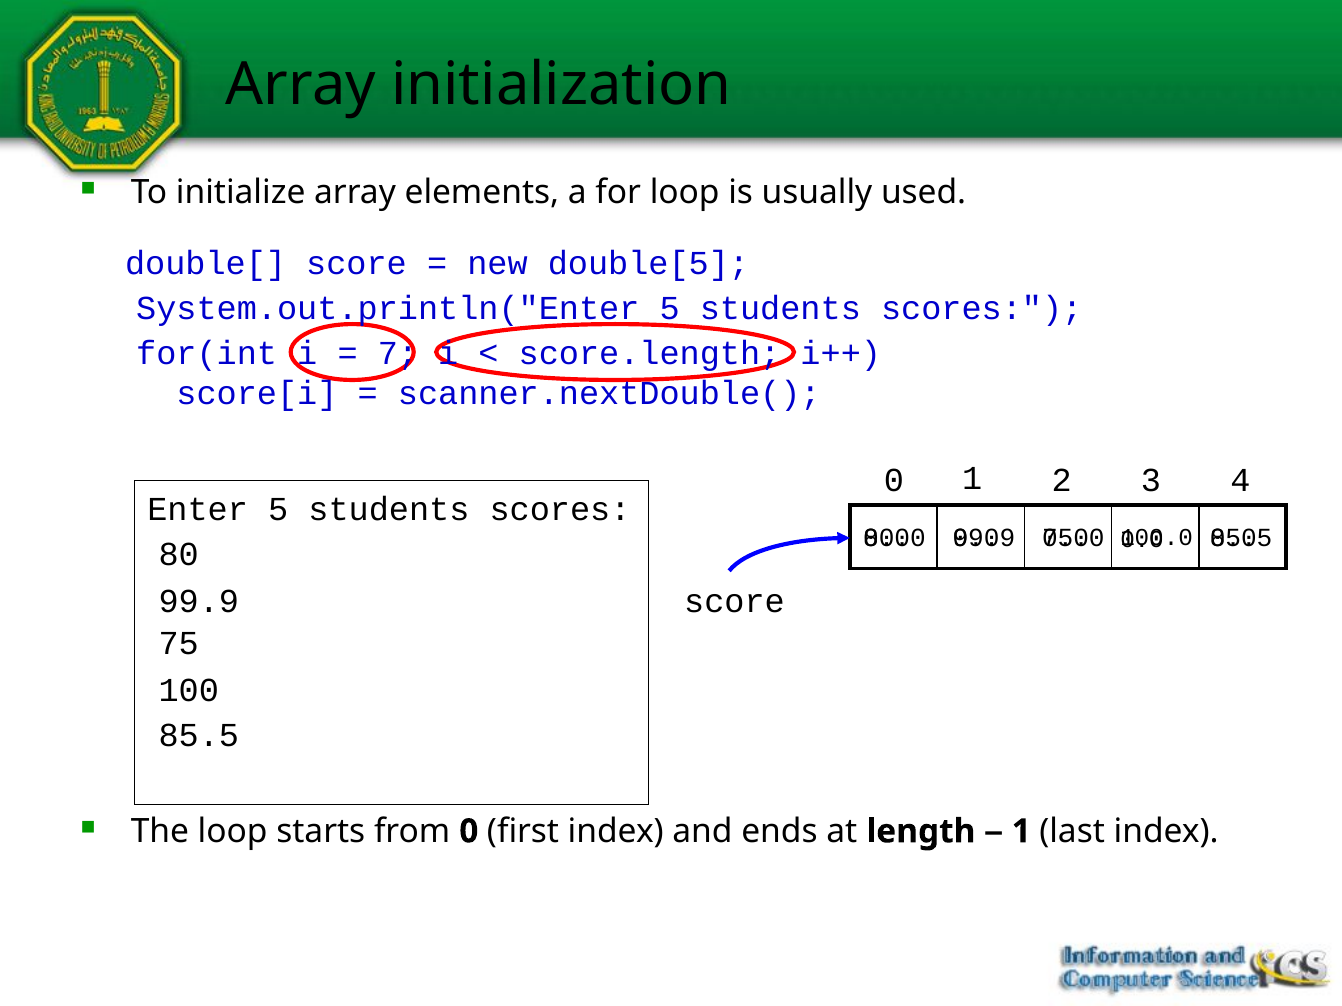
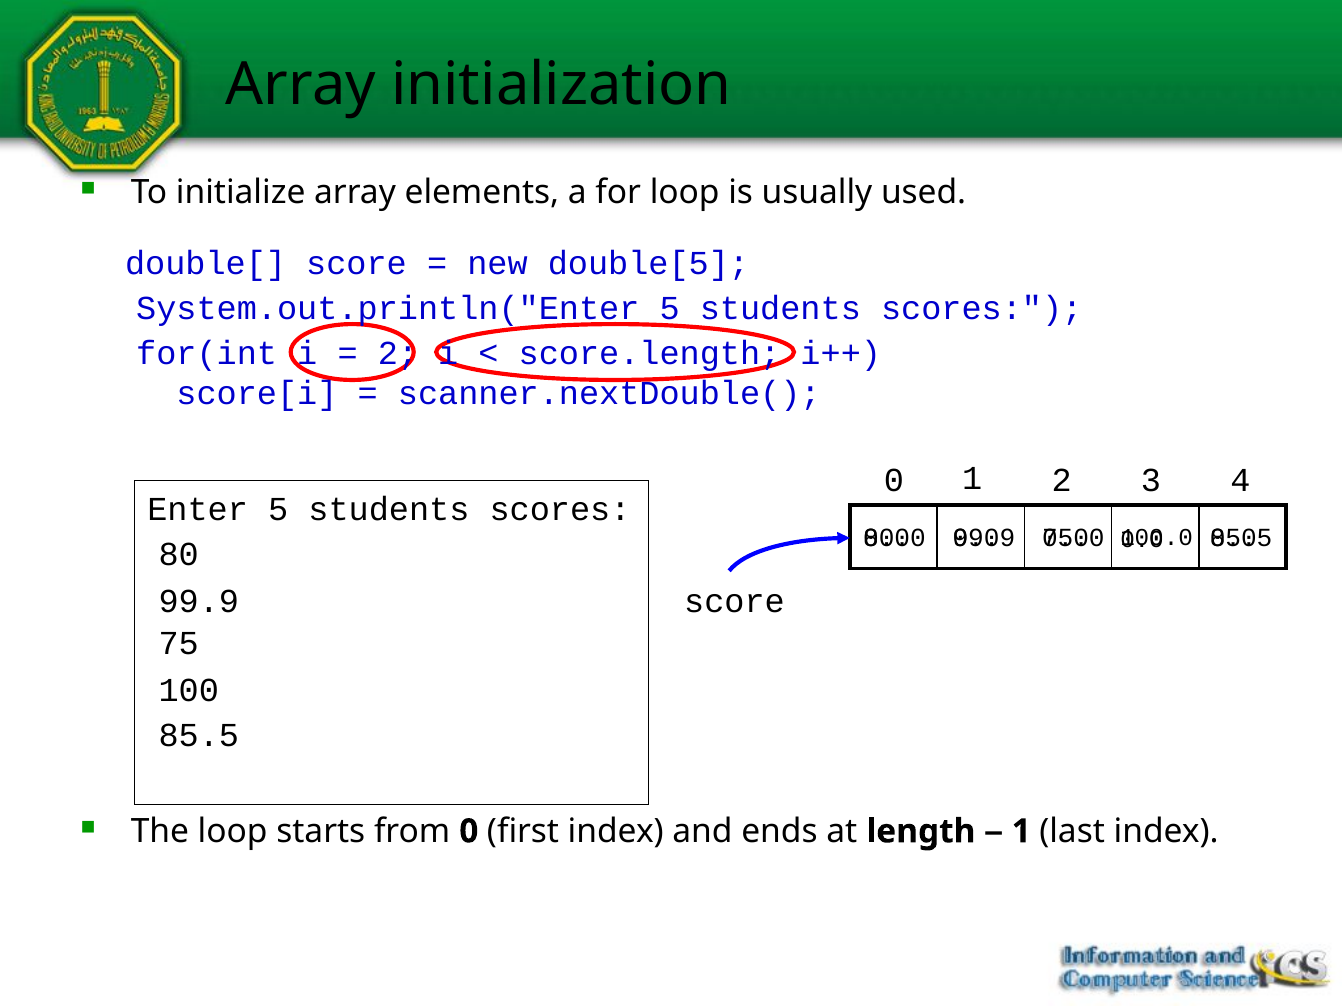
7 at (398, 353): 7 -> 2
